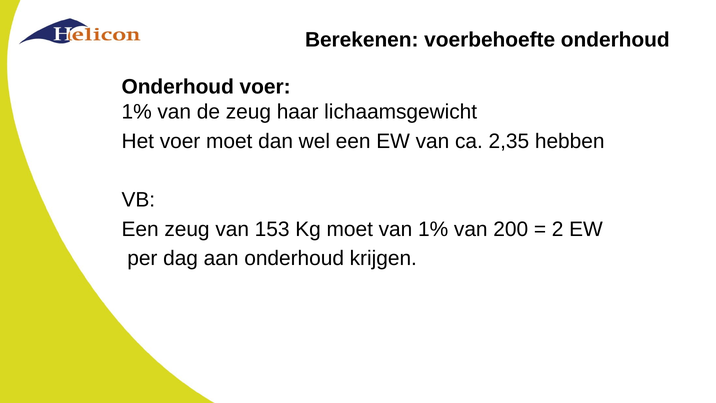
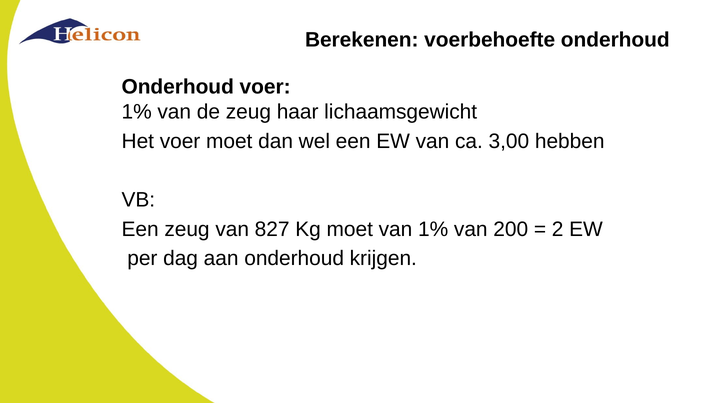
2,35: 2,35 -> 3,00
153: 153 -> 827
